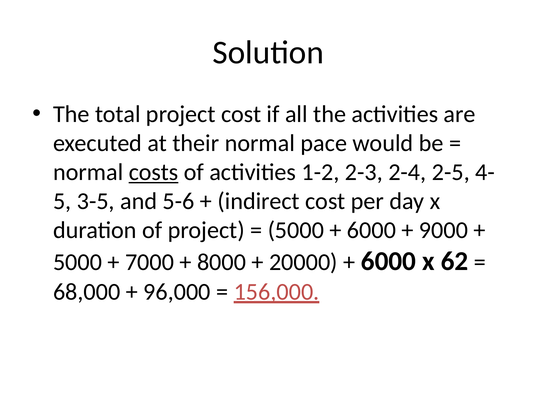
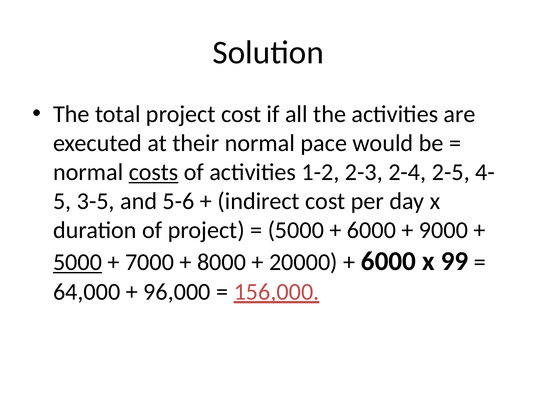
5000 at (78, 262) underline: none -> present
62: 62 -> 99
68,000: 68,000 -> 64,000
